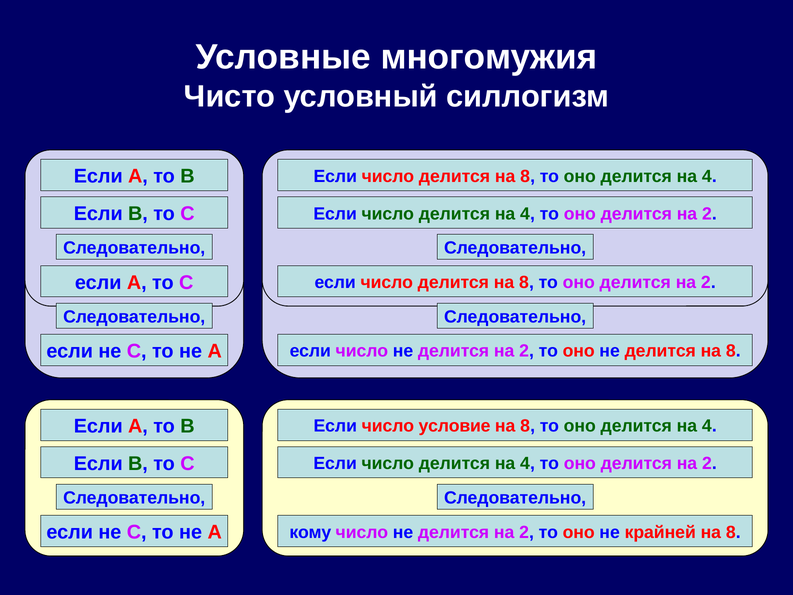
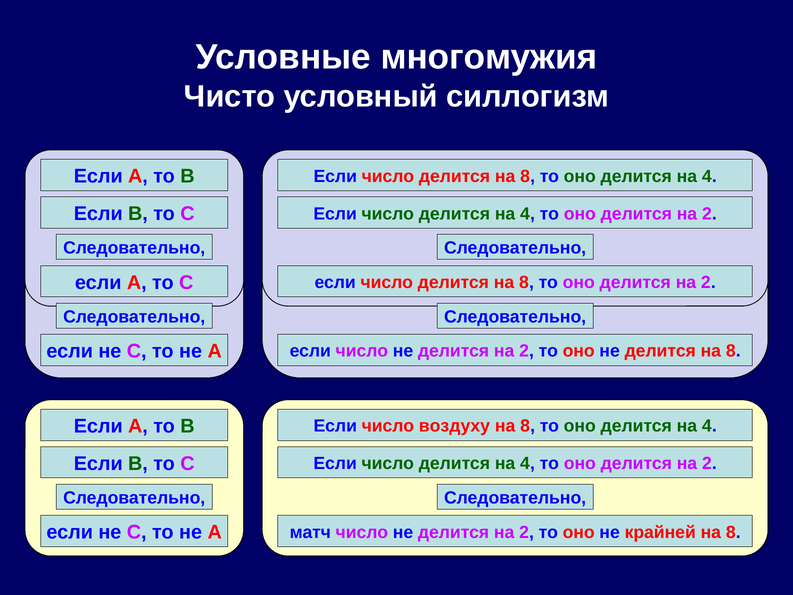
условие: условие -> воздуху
кому: кому -> матч
